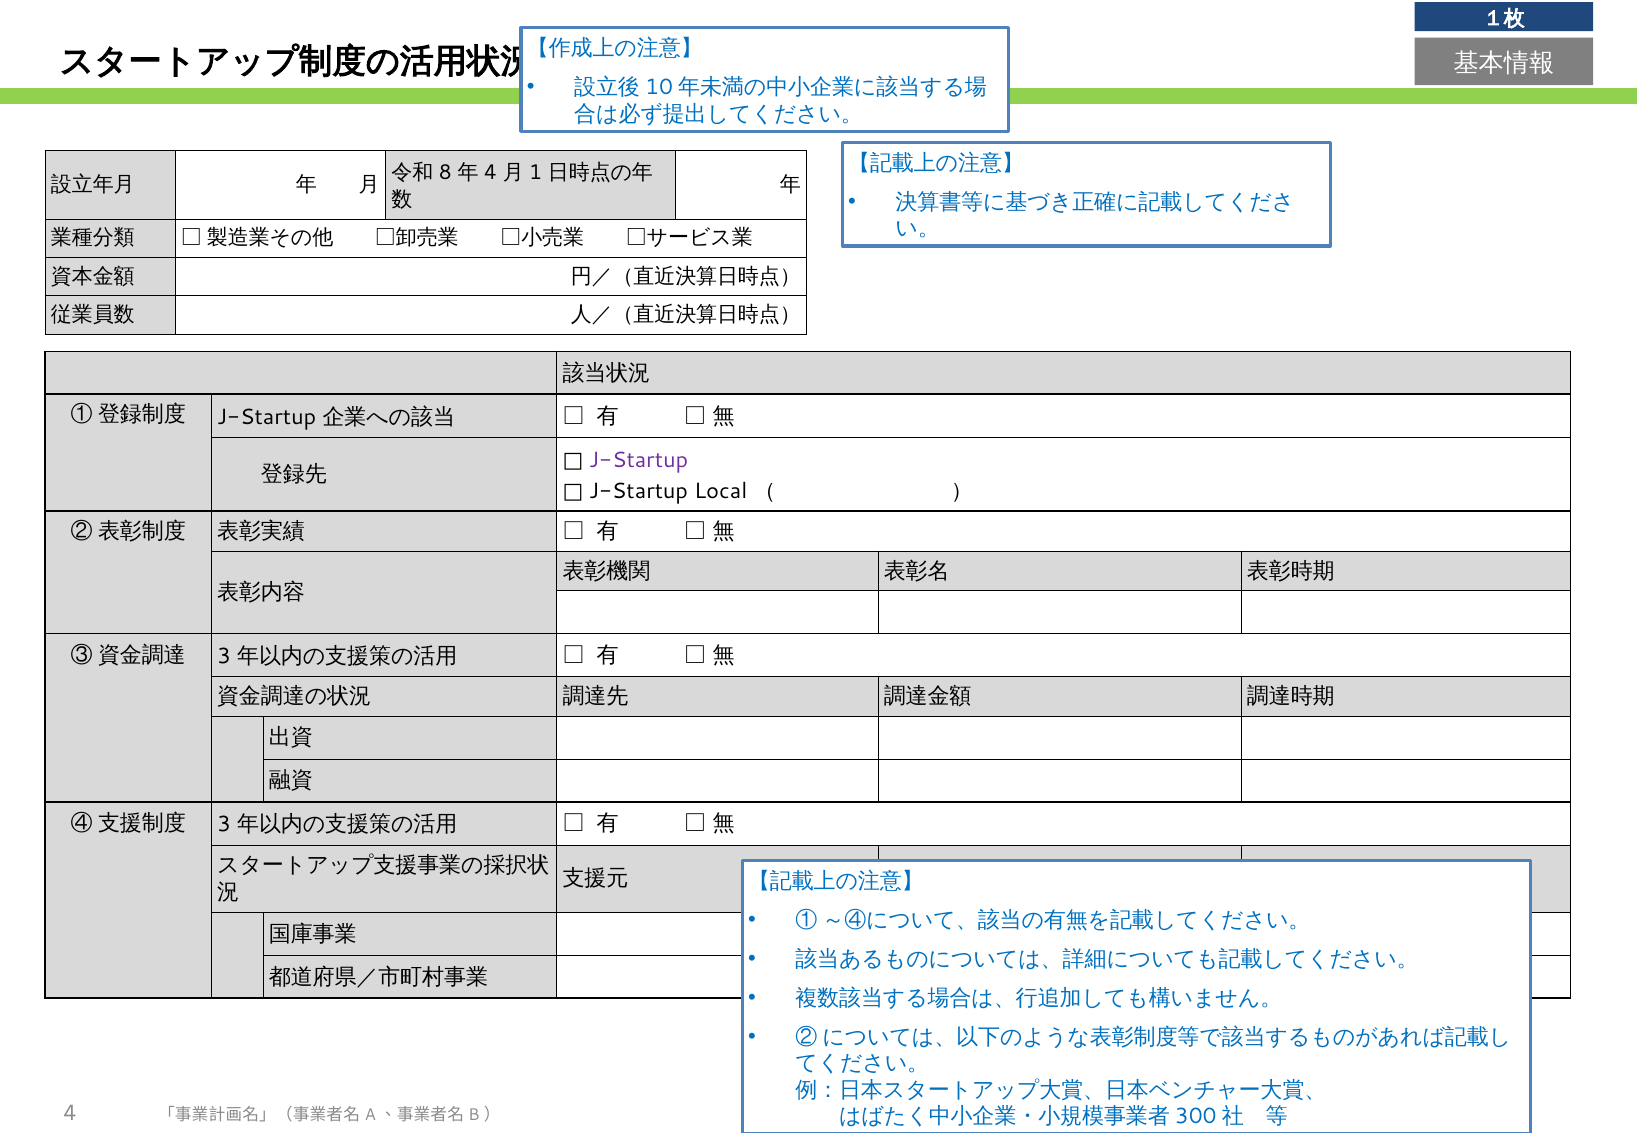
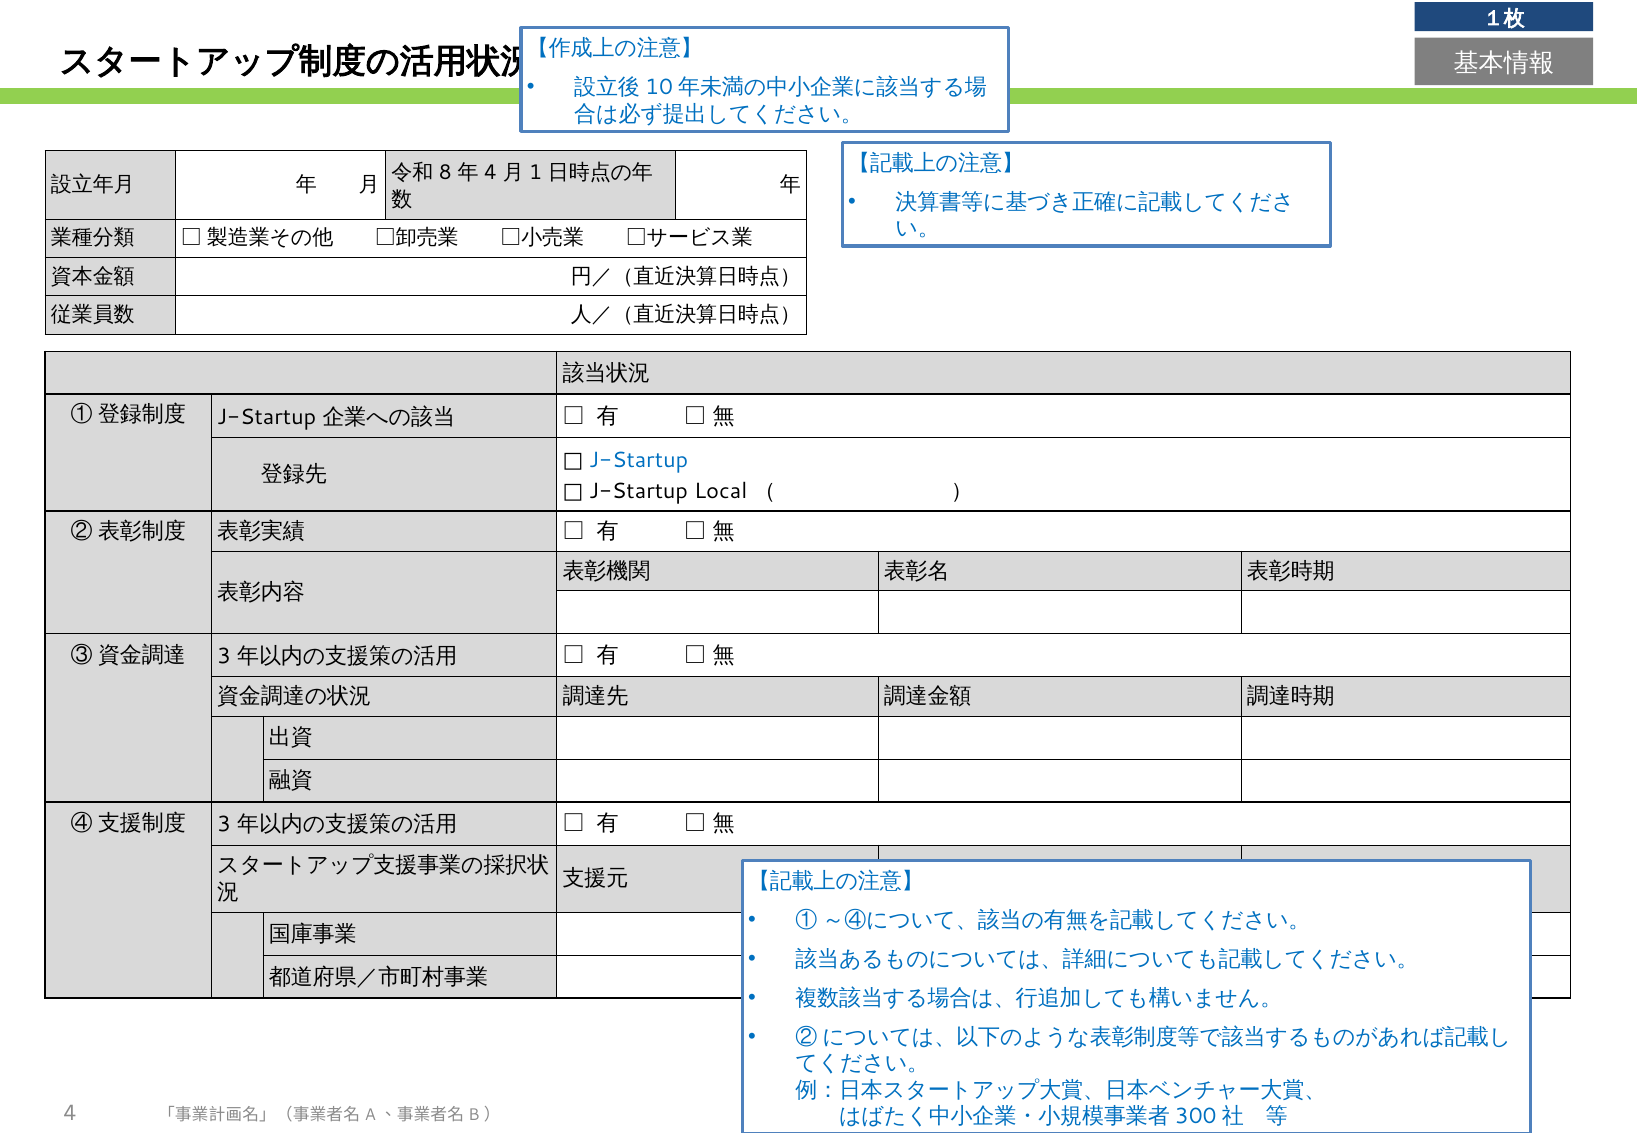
J-Startup at (639, 460) colour: purple -> blue
